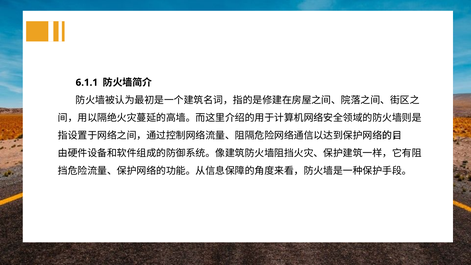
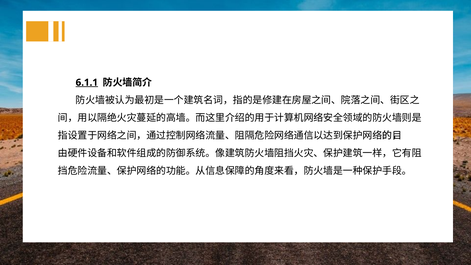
6.1.1 underline: none -> present
